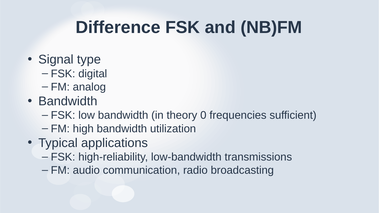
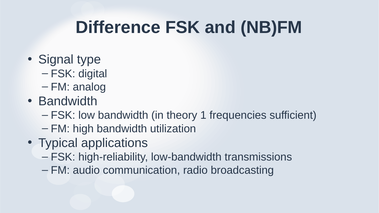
0: 0 -> 1
